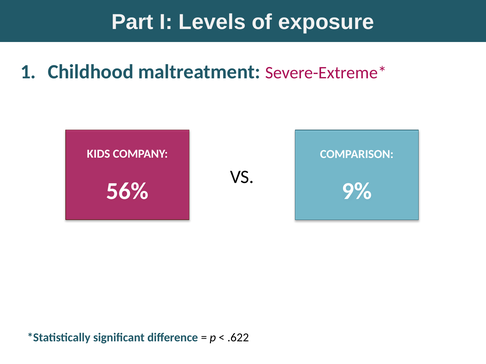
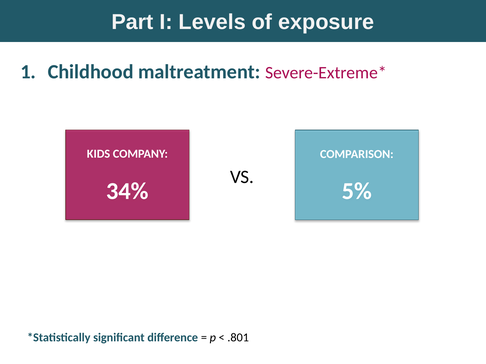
56%: 56% -> 34%
9%: 9% -> 5%
.622: .622 -> .801
